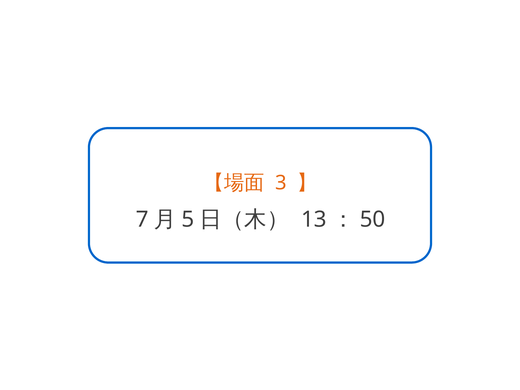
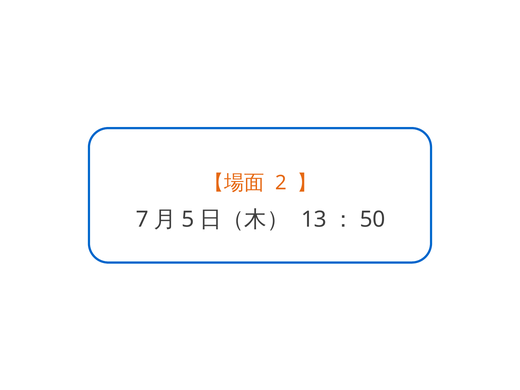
3: 3 -> 2
